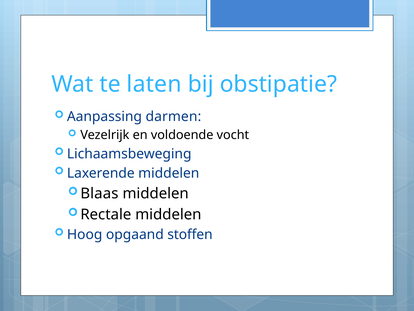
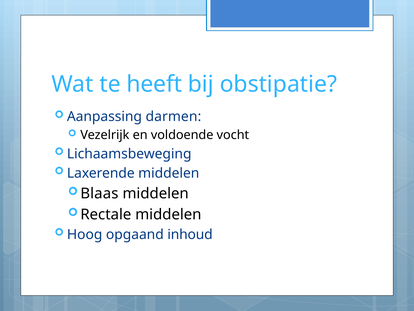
laten: laten -> heeft
stoffen: stoffen -> inhoud
